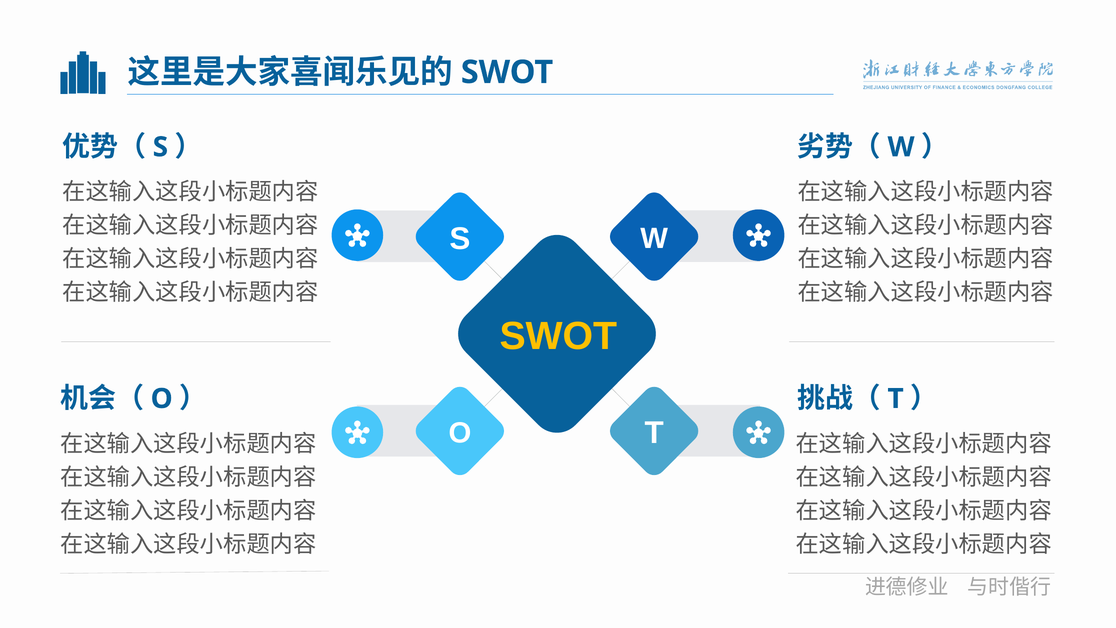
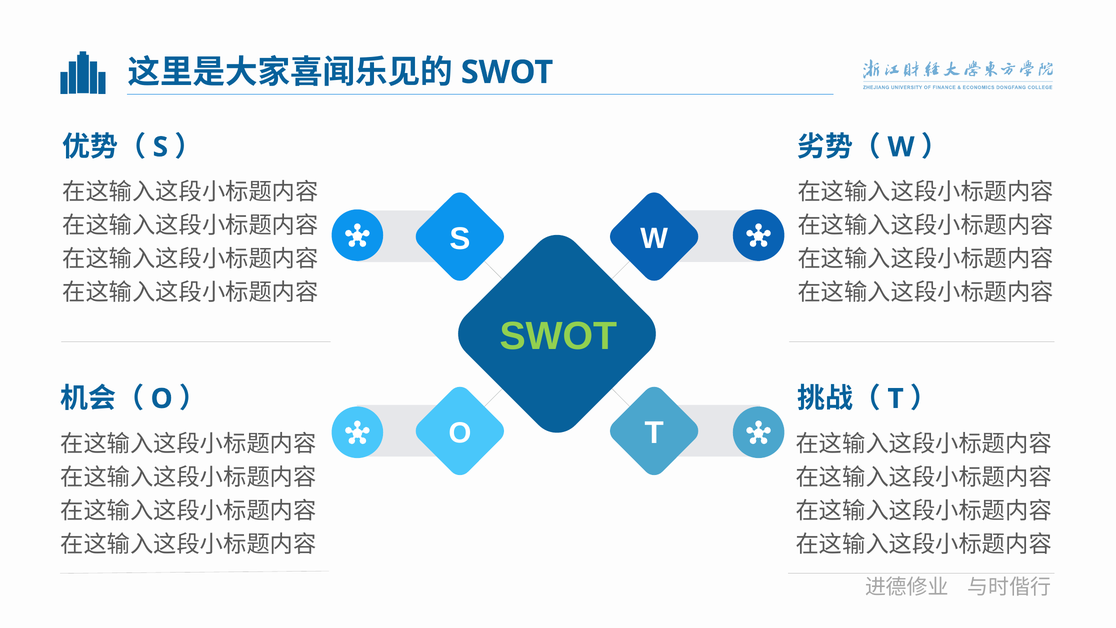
SWOT at (558, 336) colour: yellow -> light green
